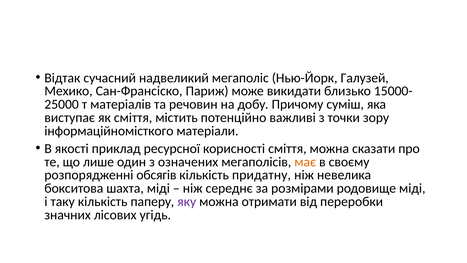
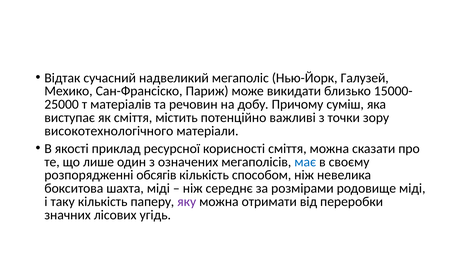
інформаційномісткого: інформаційномісткого -> високотехнологічного
має colour: orange -> blue
придатну: придатну -> способом
